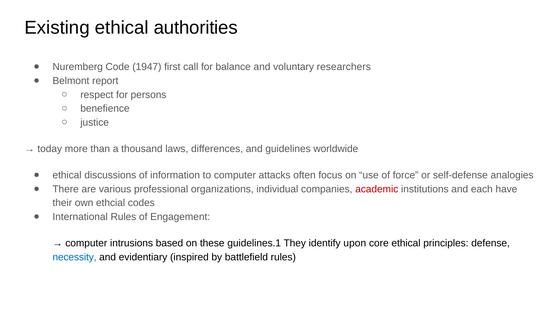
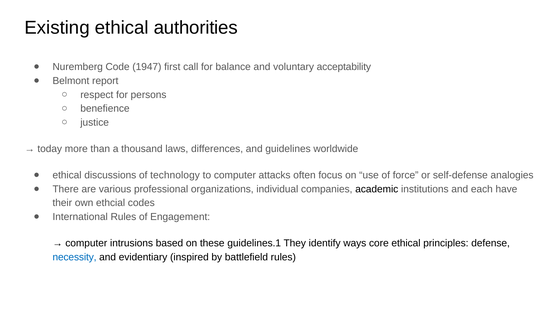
researchers: researchers -> acceptability
information: information -> technology
academic colour: red -> black
upon: upon -> ways
